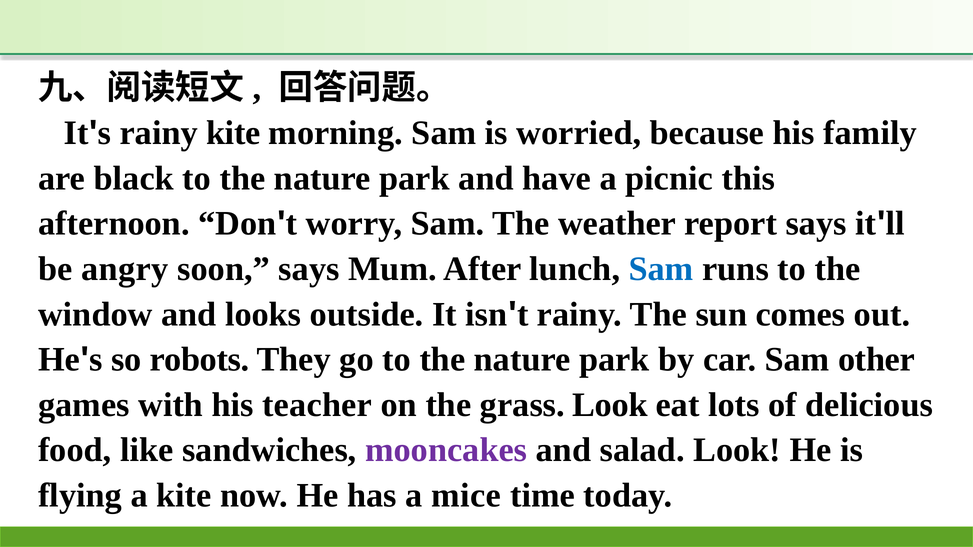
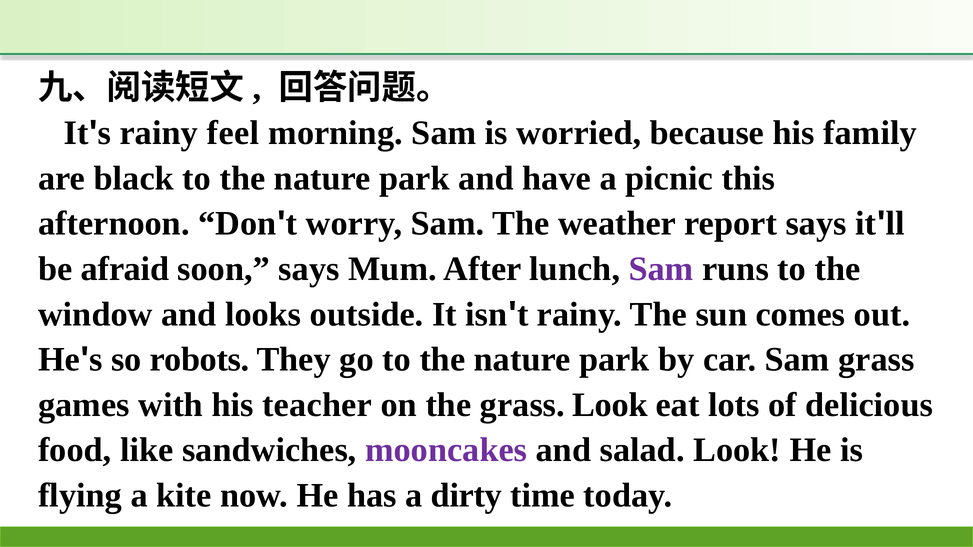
rainy kite: kite -> feel
angry: angry -> afraid
Sam at (661, 269) colour: blue -> purple
Sam other: other -> grass
mice: mice -> dirty
